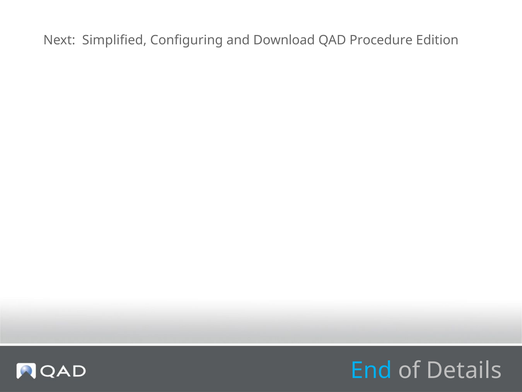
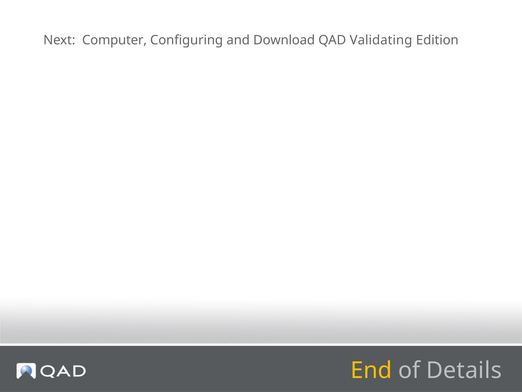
Simplified: Simplified -> Computer
Procedure: Procedure -> Validating
End colour: light blue -> yellow
